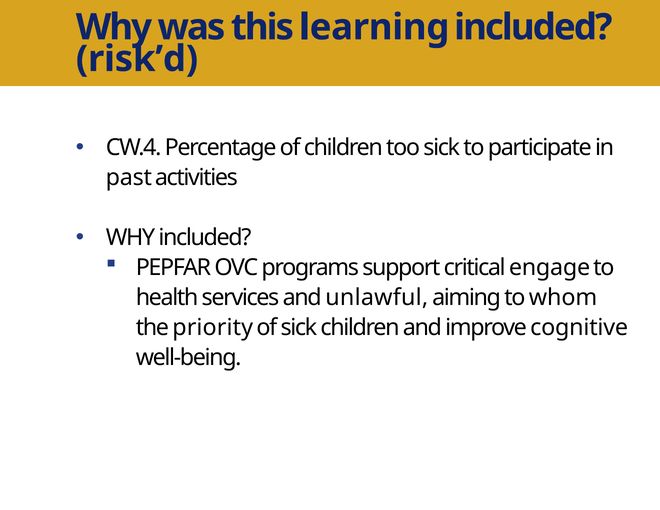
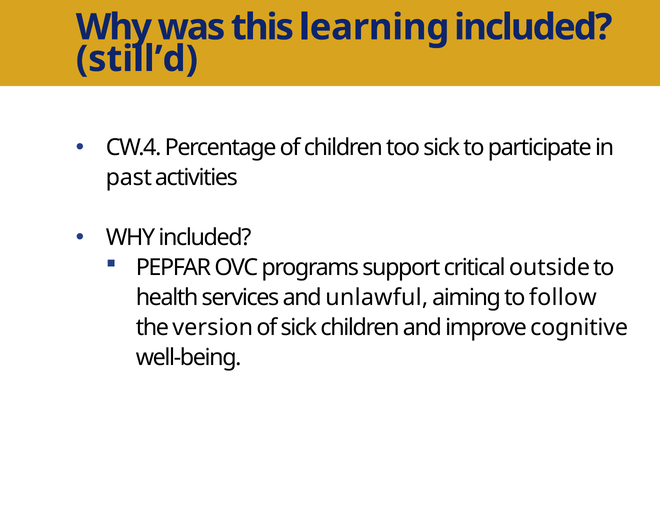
risk’d: risk’d -> still’d
engage: engage -> outside
whom: whom -> follow
priority: priority -> version
